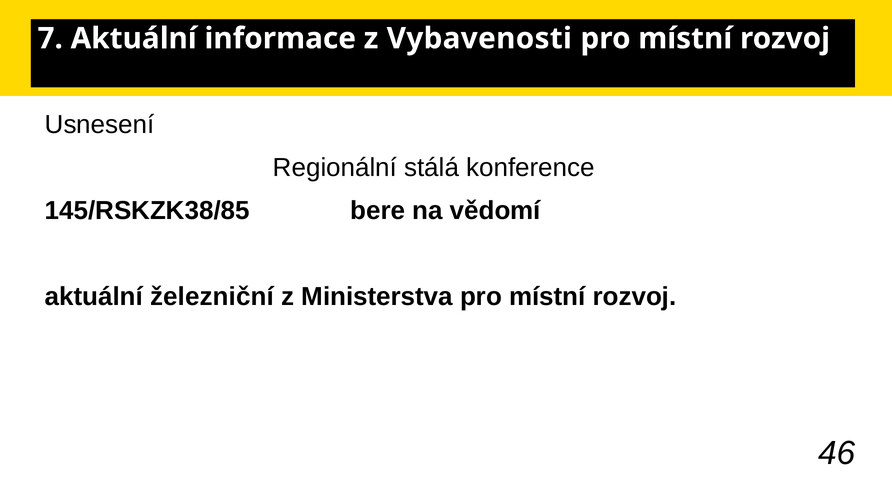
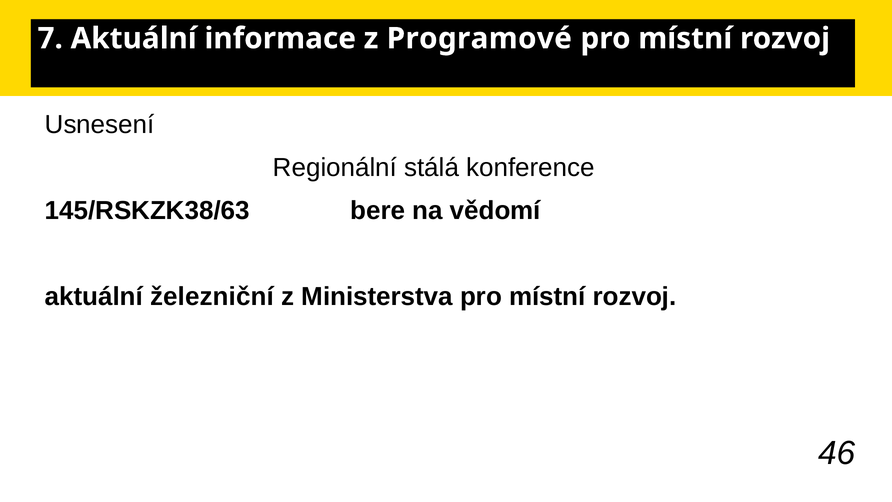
Vybavenosti: Vybavenosti -> Programové
145/RSKZK38/85: 145/RSKZK38/85 -> 145/RSKZK38/63
